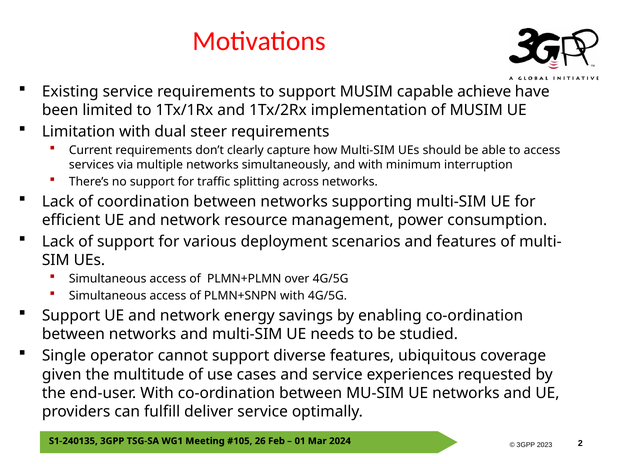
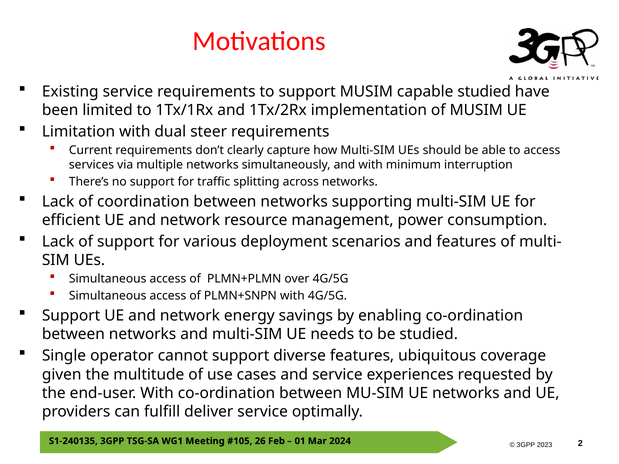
capable achieve: achieve -> studied
